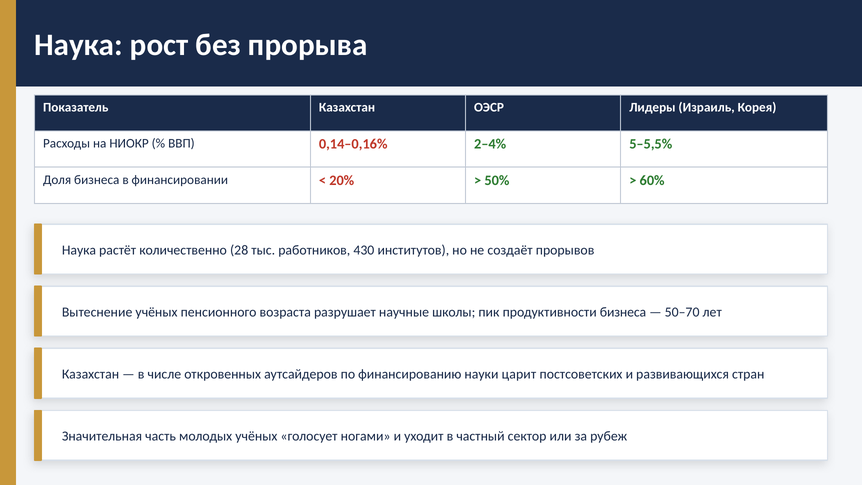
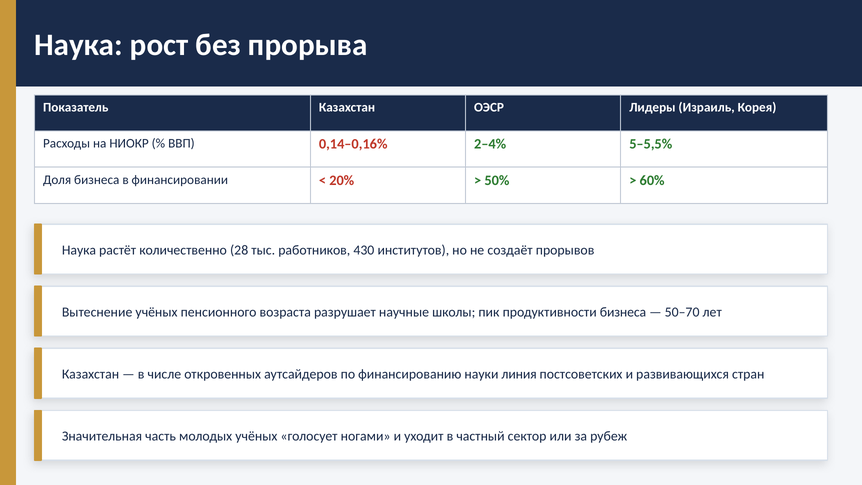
царит: царит -> линия
